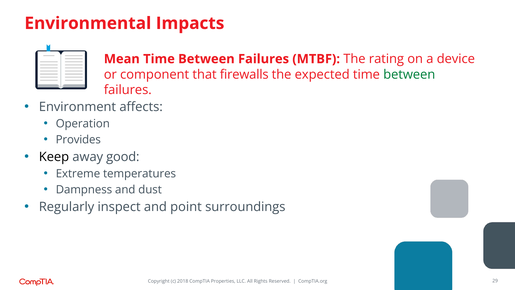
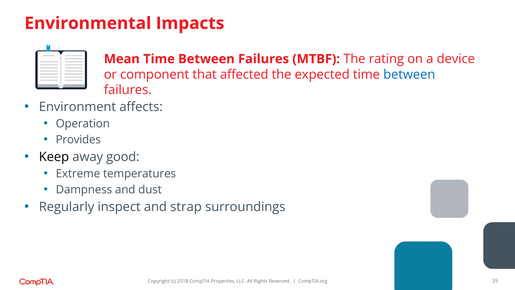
firewalls: firewalls -> affected
between at (409, 74) colour: green -> blue
point: point -> strap
